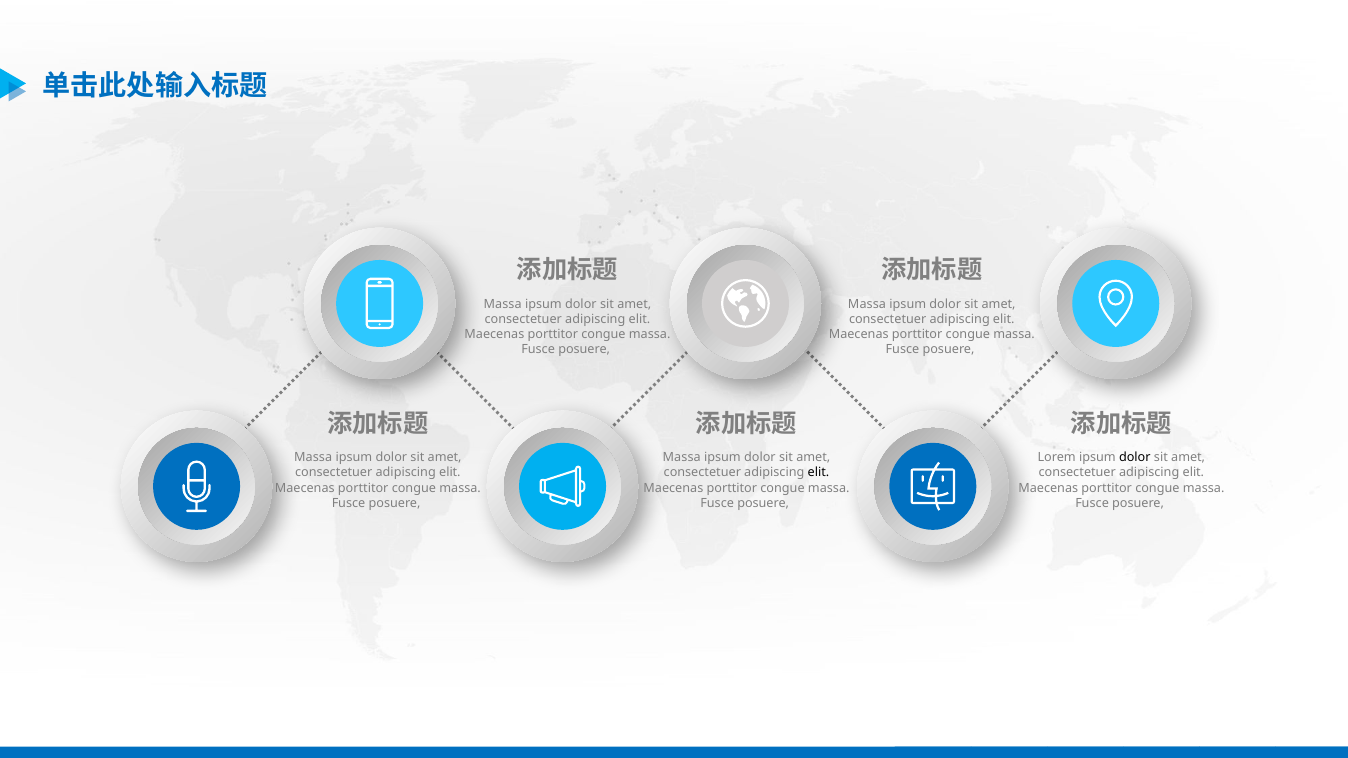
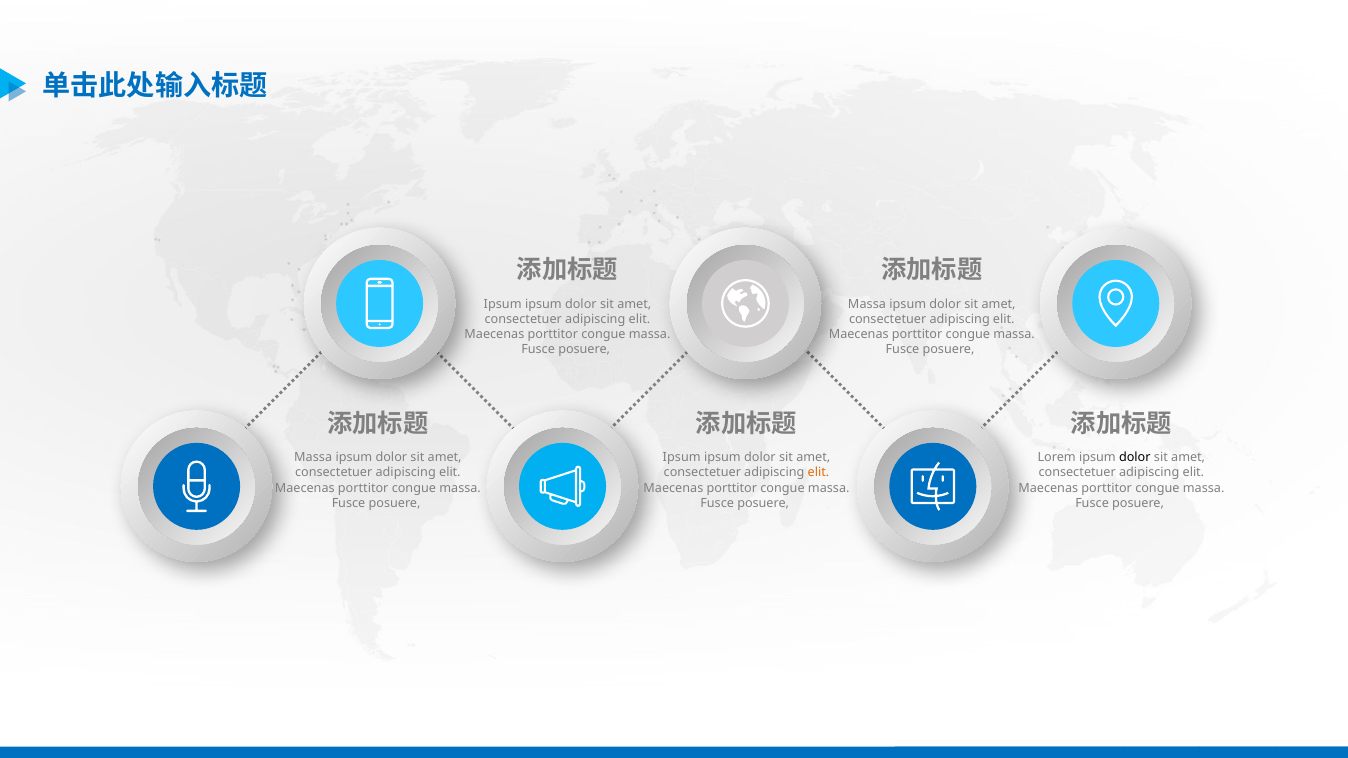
Massa at (503, 304): Massa -> Ipsum
Massa at (682, 458): Massa -> Ipsum
elit at (818, 473) colour: black -> orange
